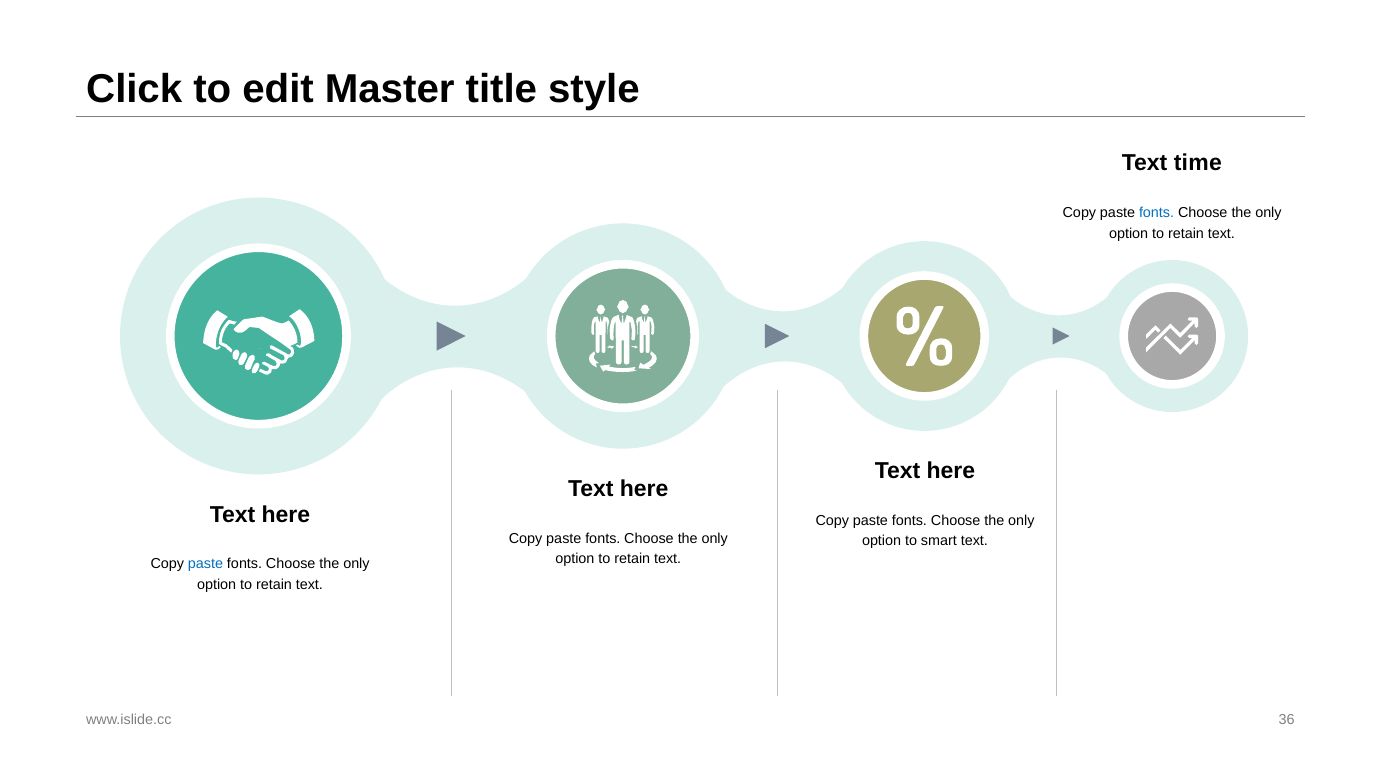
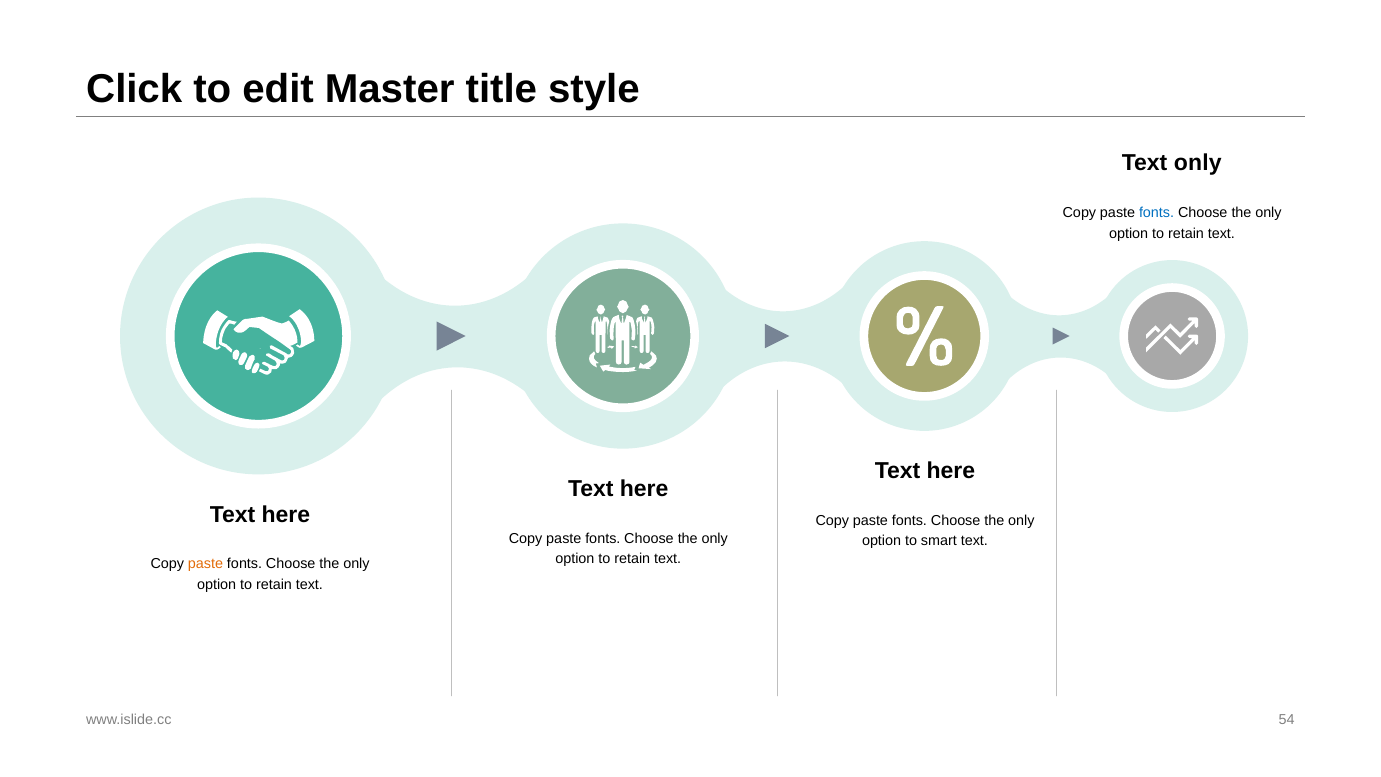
Text time: time -> only
paste at (206, 564) colour: blue -> orange
36: 36 -> 54
